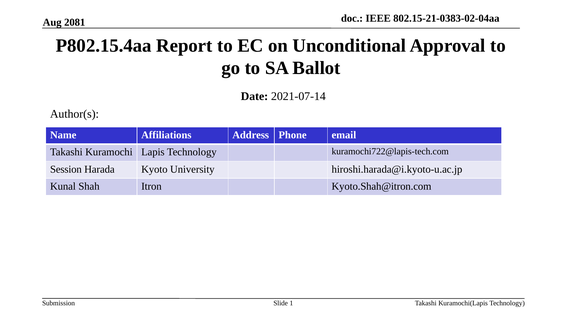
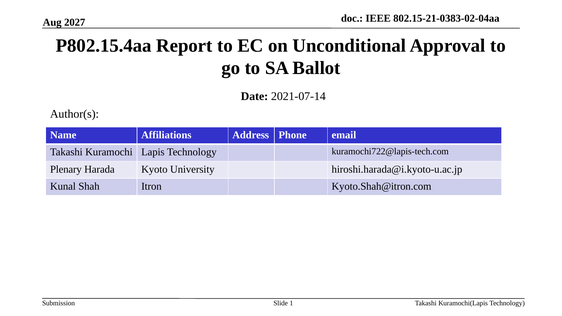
2081: 2081 -> 2027
Session: Session -> Plenary
